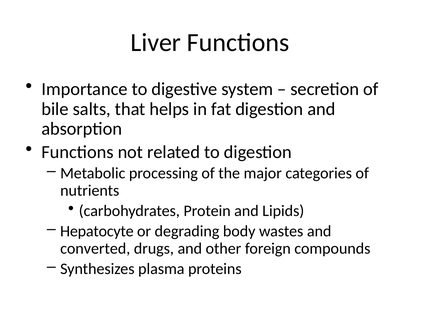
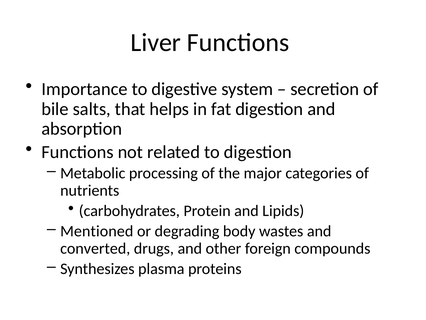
Hepatocyte: Hepatocyte -> Mentioned
